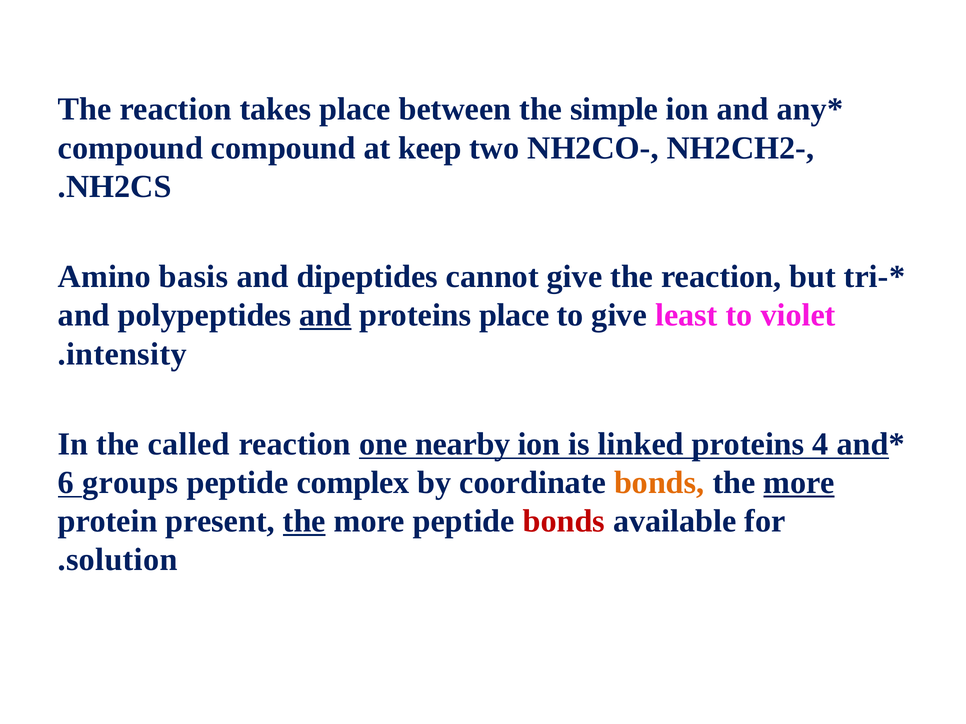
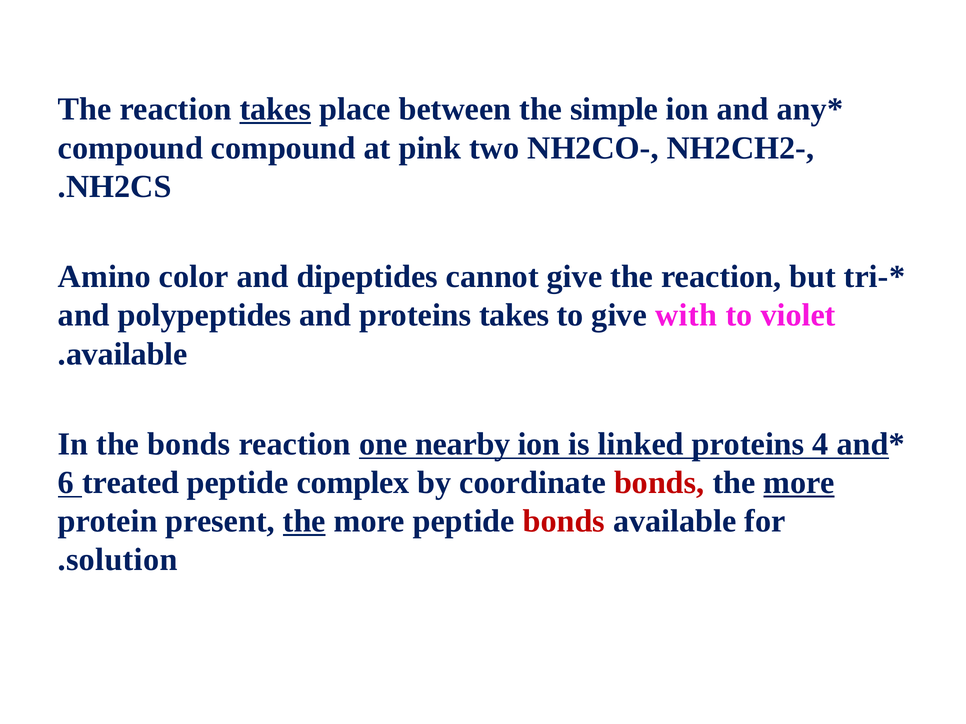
takes at (275, 109) underline: none -> present
keep: keep -> pink
basis: basis -> color
and at (325, 315) underline: present -> none
proteins place: place -> takes
least: least -> with
intensity at (126, 354): intensity -> available
the called: called -> bonds
groups: groups -> treated
bonds at (659, 483) colour: orange -> red
